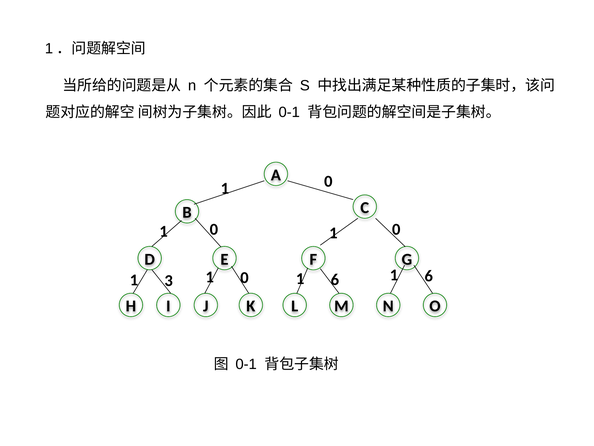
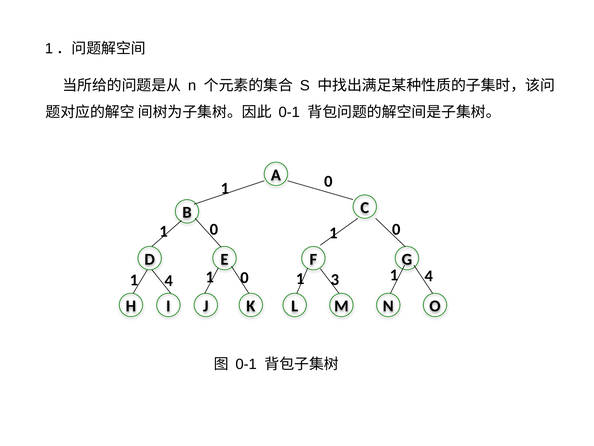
3 at (169, 280): 3 -> 4
0 1 6: 6 -> 3
6 at (429, 276): 6 -> 4
